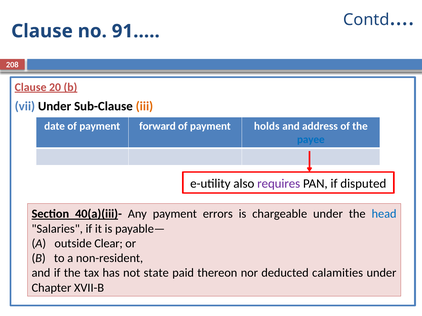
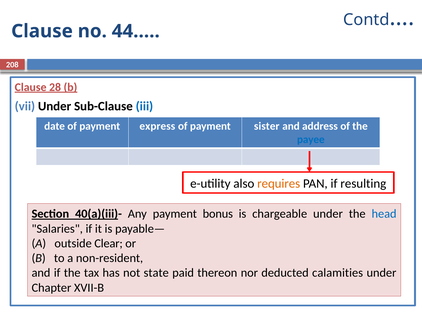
91…: 91… -> 44…
20: 20 -> 28
iii colour: orange -> blue
forward: forward -> express
holds: holds -> sister
requires colour: purple -> orange
disputed: disputed -> resulting
errors: errors -> bonus
